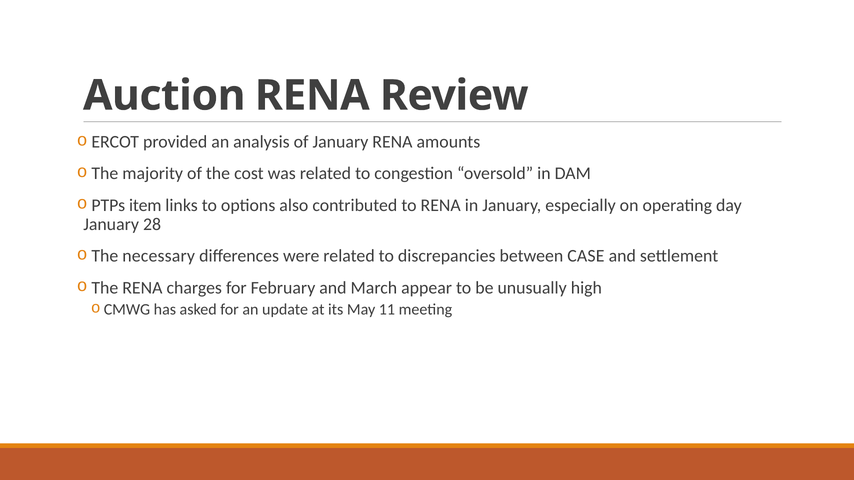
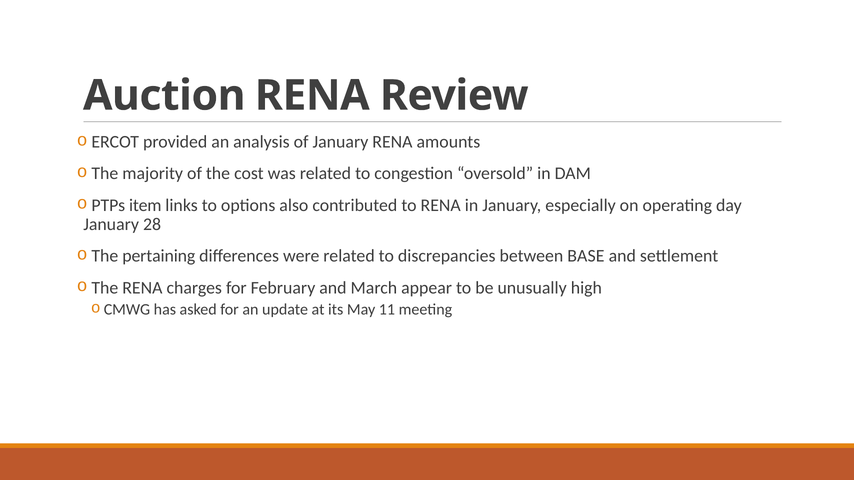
necessary: necessary -> pertaining
CASE: CASE -> BASE
